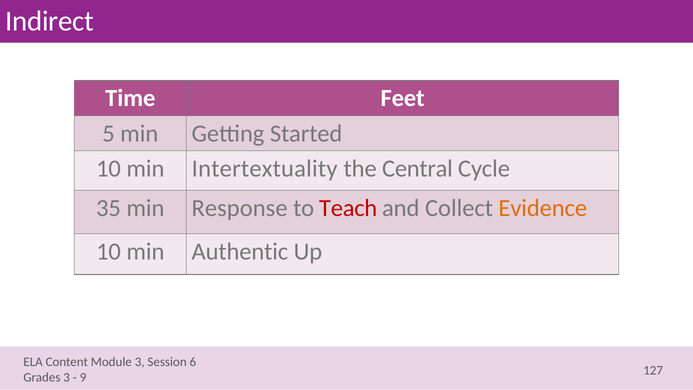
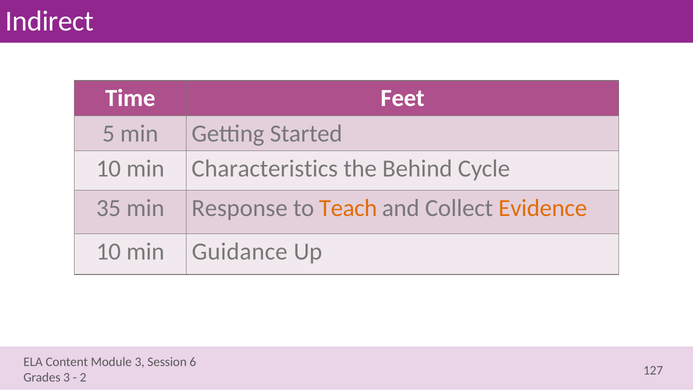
Intertextuality: Intertextuality -> Characteristics
Central: Central -> Behind
Teach colour: red -> orange
Authentic: Authentic -> Guidance
9: 9 -> 2
